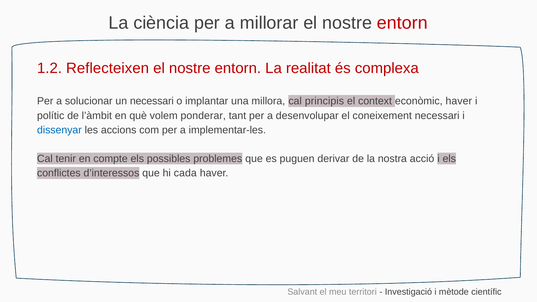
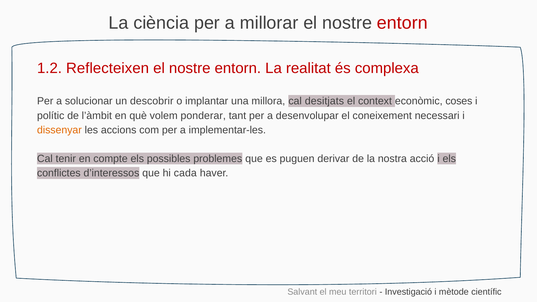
un necessari: necessari -> descobrir
principis: principis -> desitjats
econòmic haver: haver -> coses
dissenyar colour: blue -> orange
